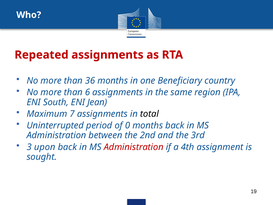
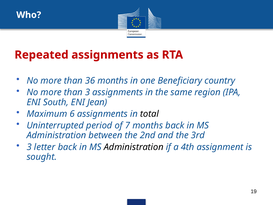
than 6: 6 -> 3
7: 7 -> 6
0: 0 -> 7
upon: upon -> letter
Administration at (134, 147) colour: red -> black
